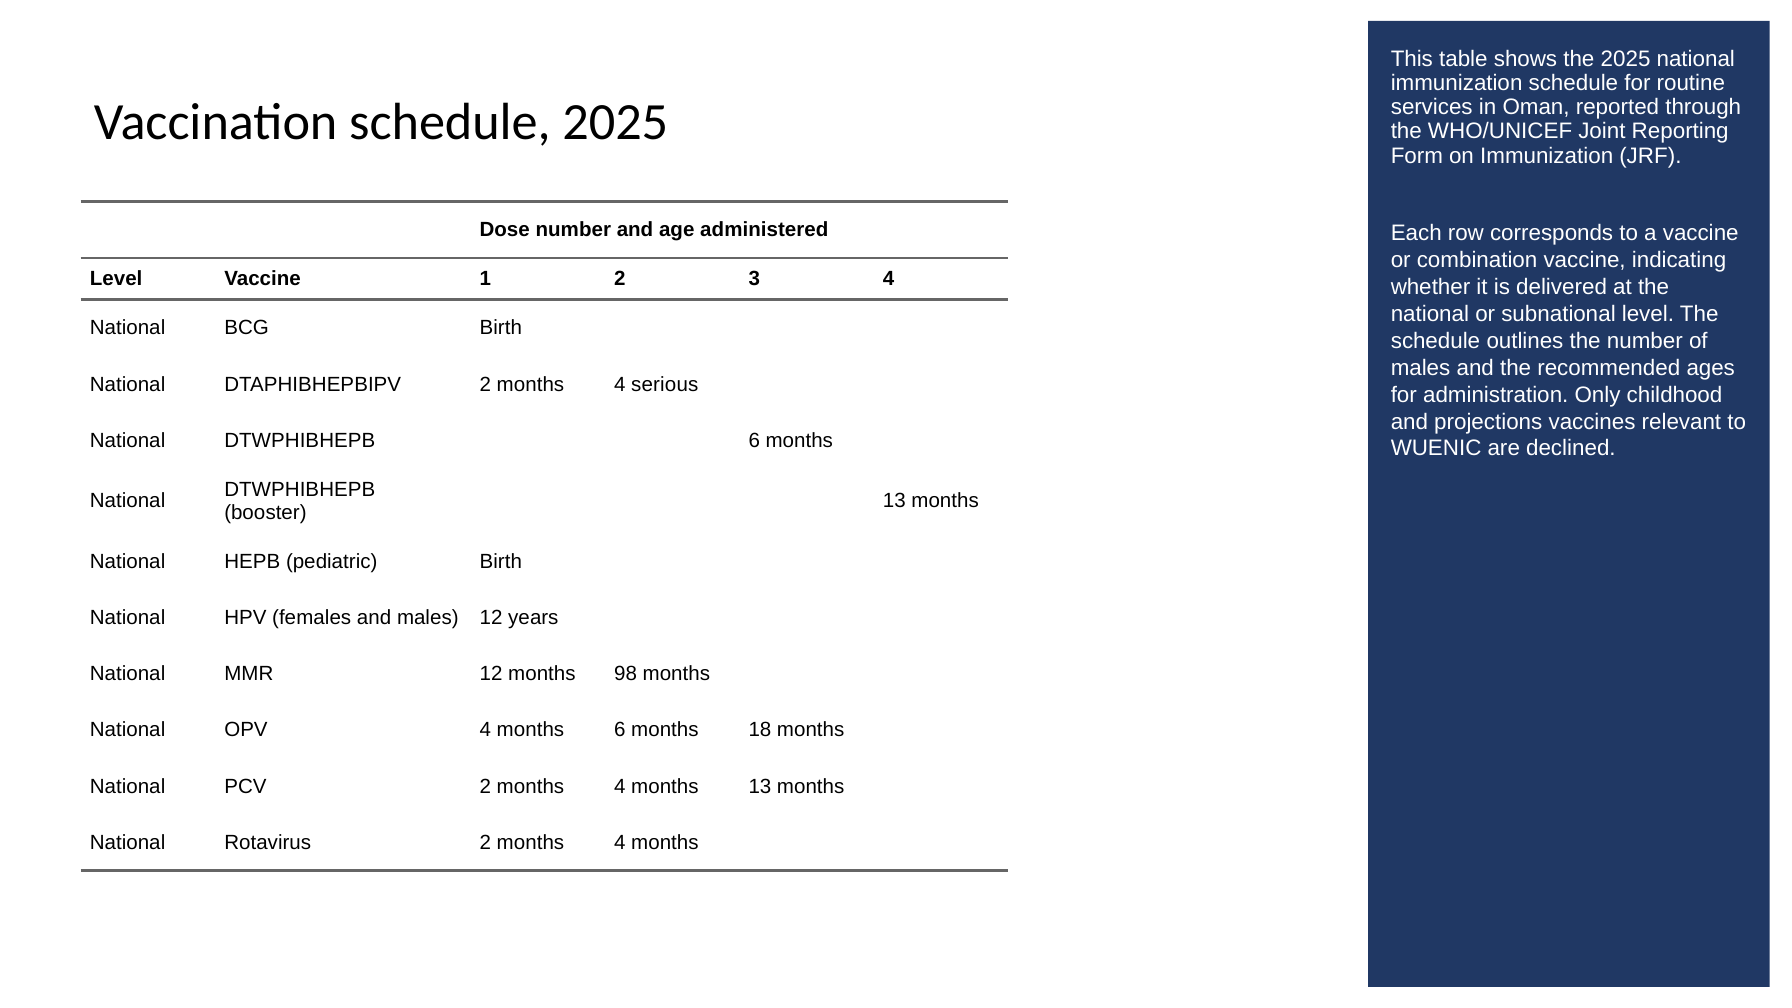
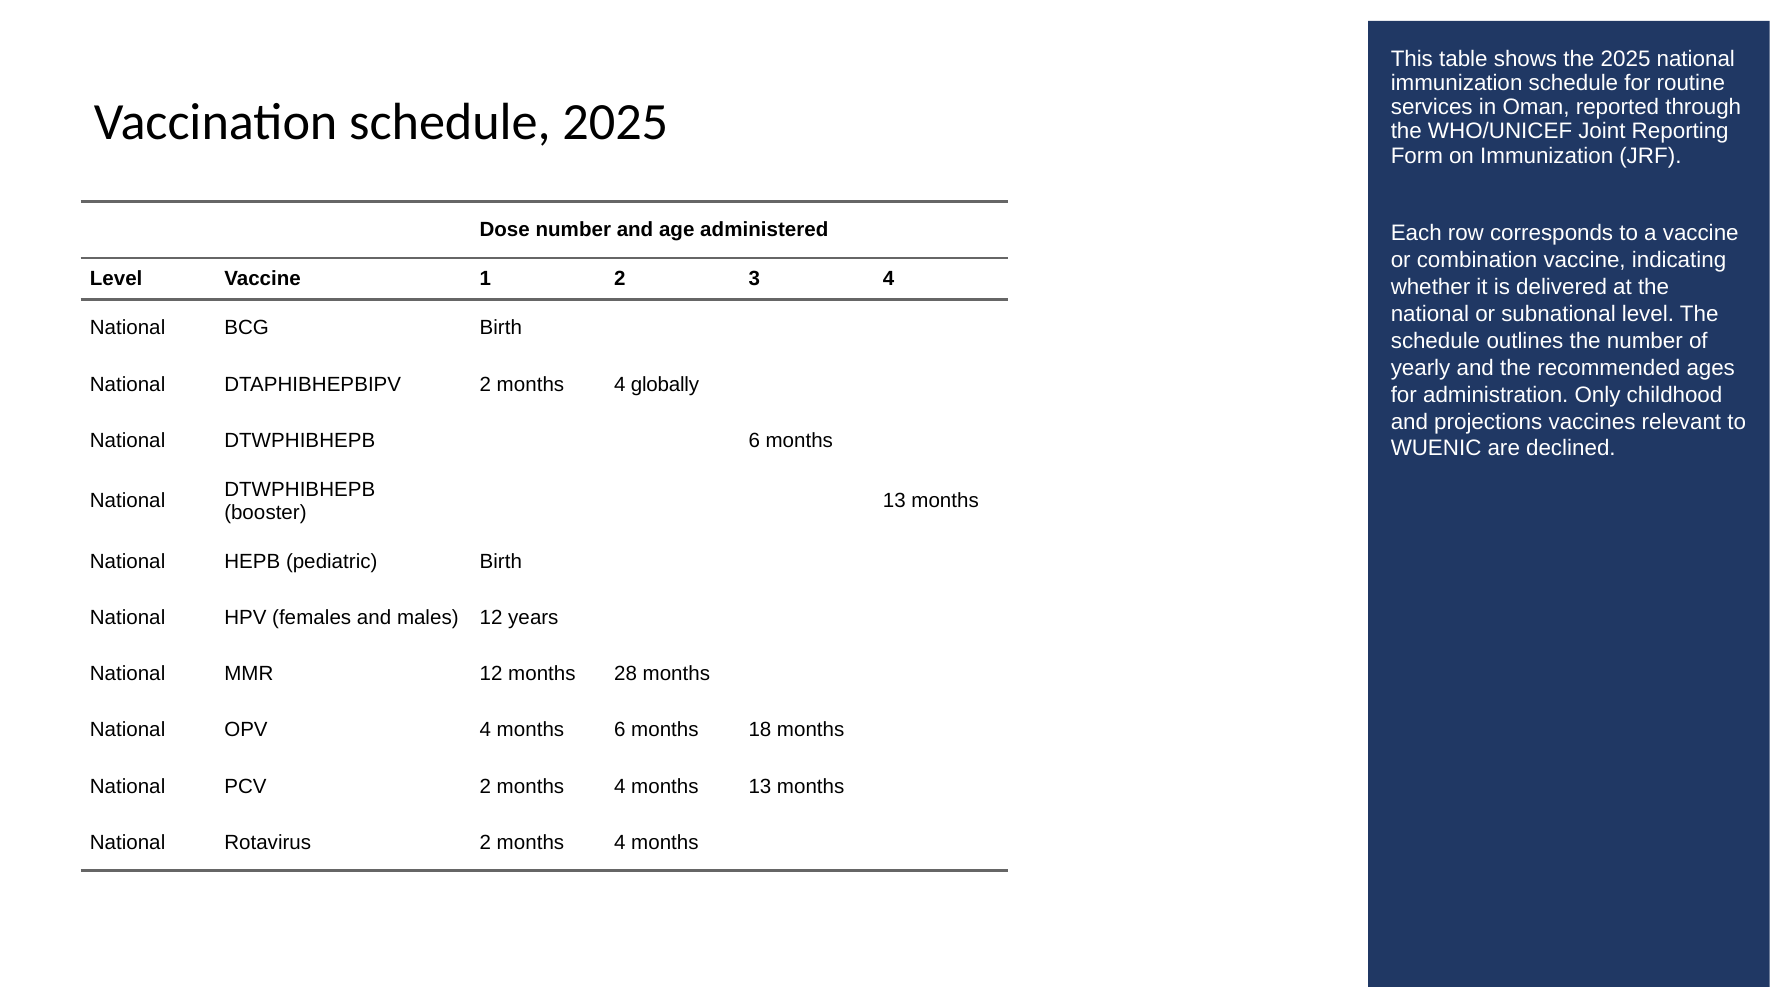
males at (1421, 368): males -> yearly
serious: serious -> globally
98: 98 -> 28
